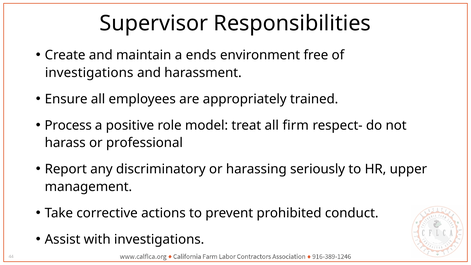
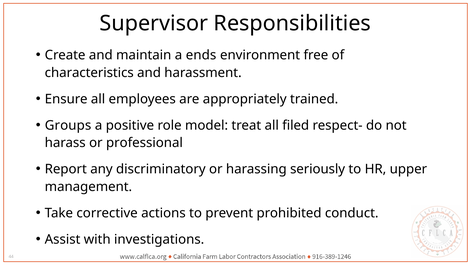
investigations at (89, 73): investigations -> characteristics
Process: Process -> Groups
firm: firm -> filed
